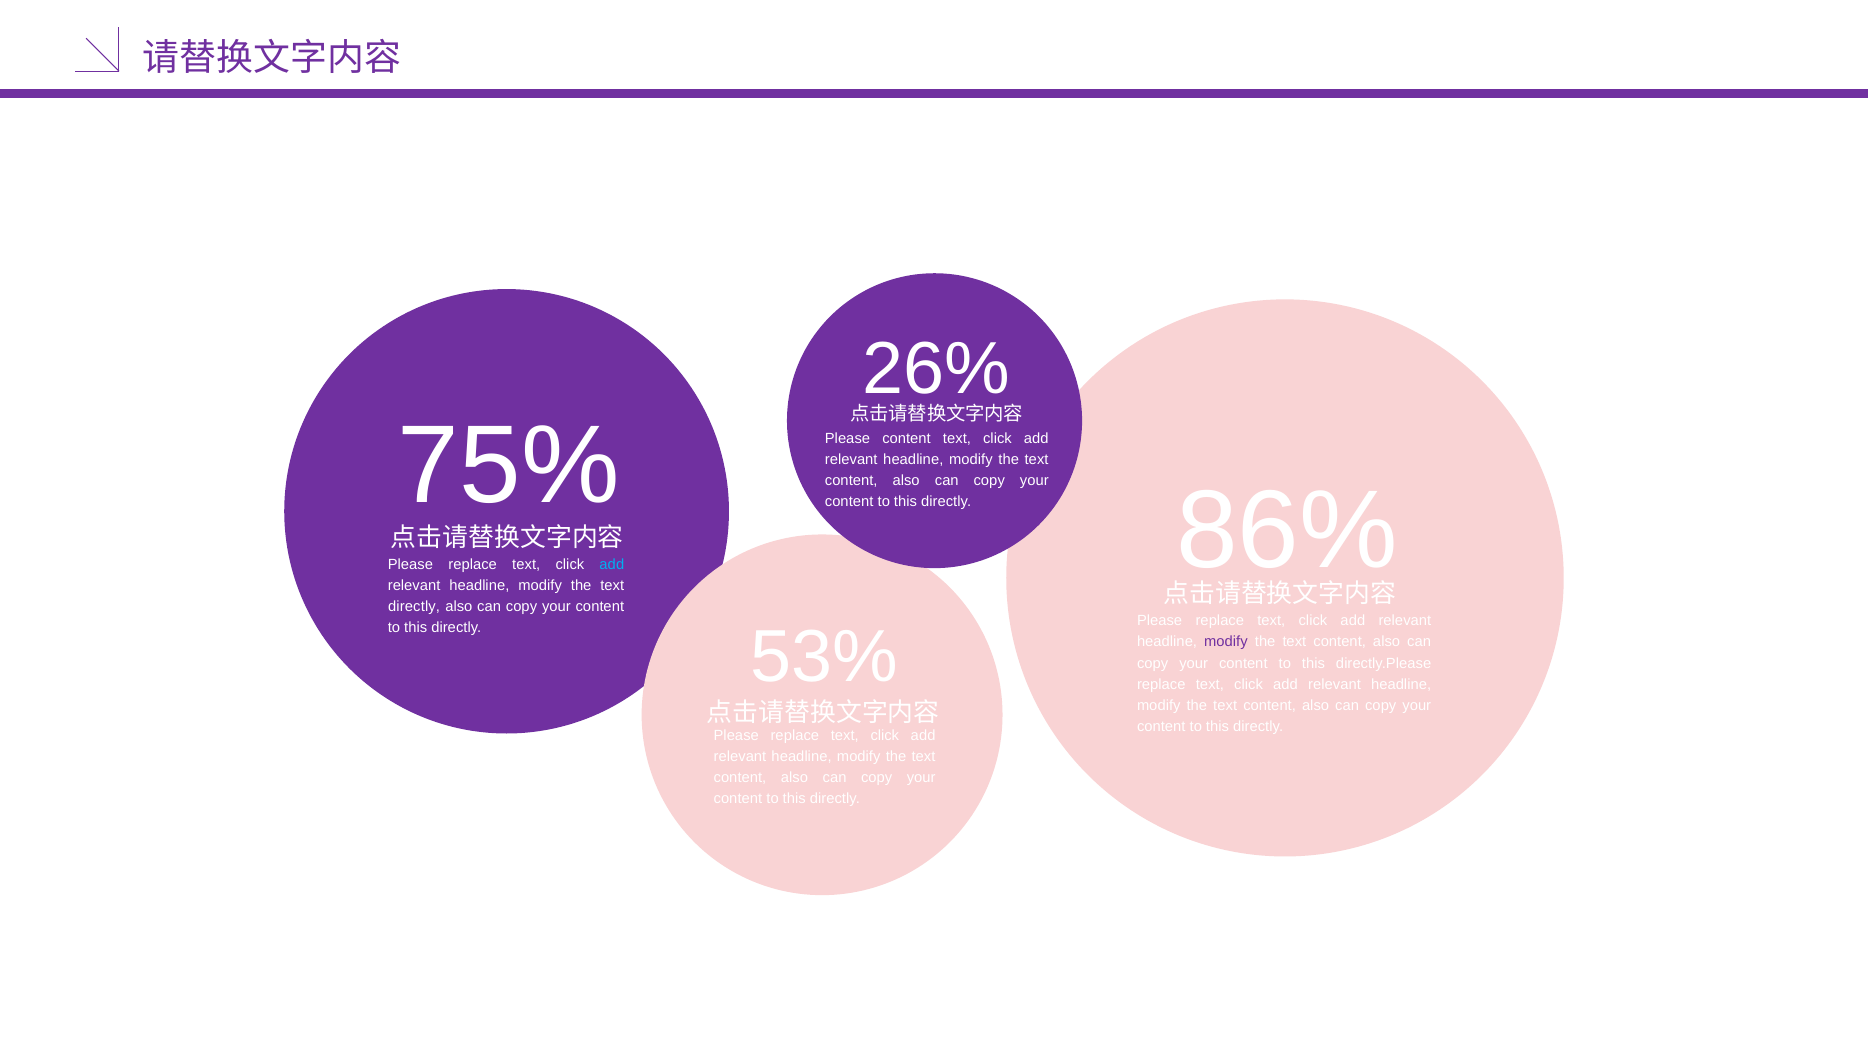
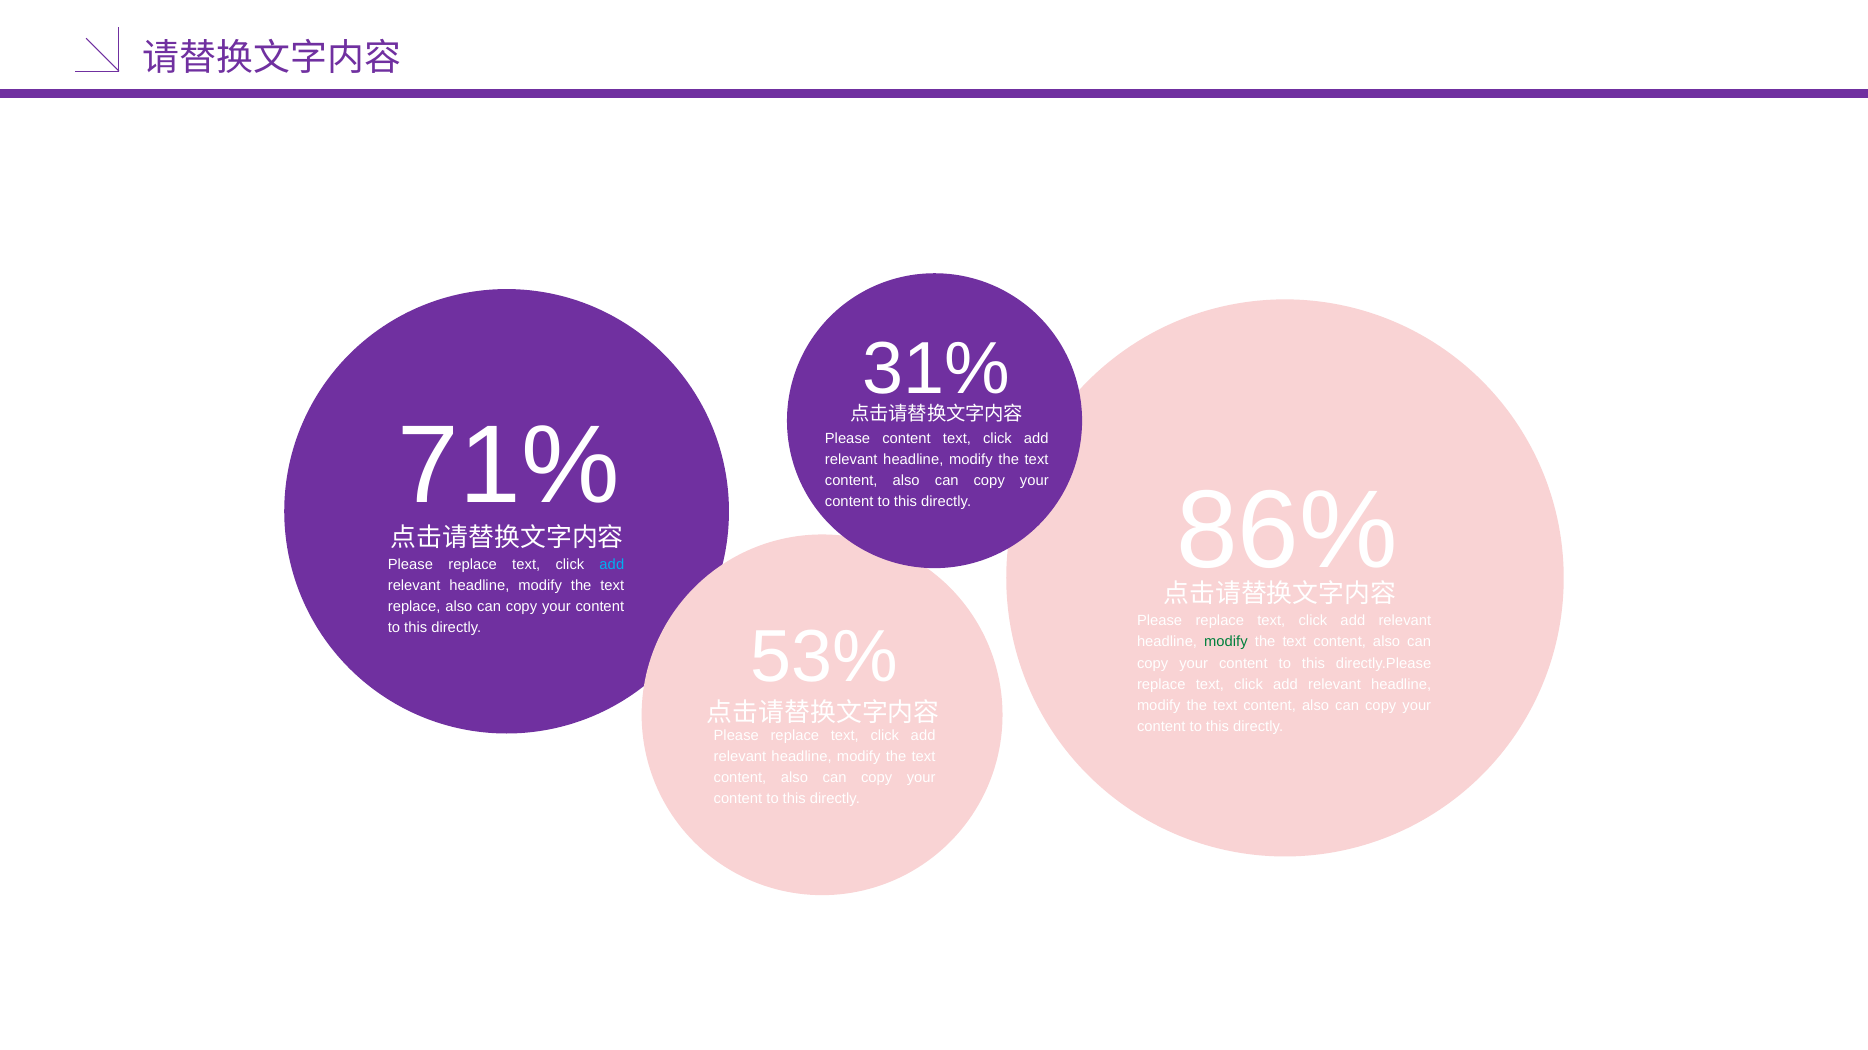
26%: 26% -> 31%
75%: 75% -> 71%
directly at (414, 607): directly -> replace
modify at (1226, 642) colour: purple -> green
